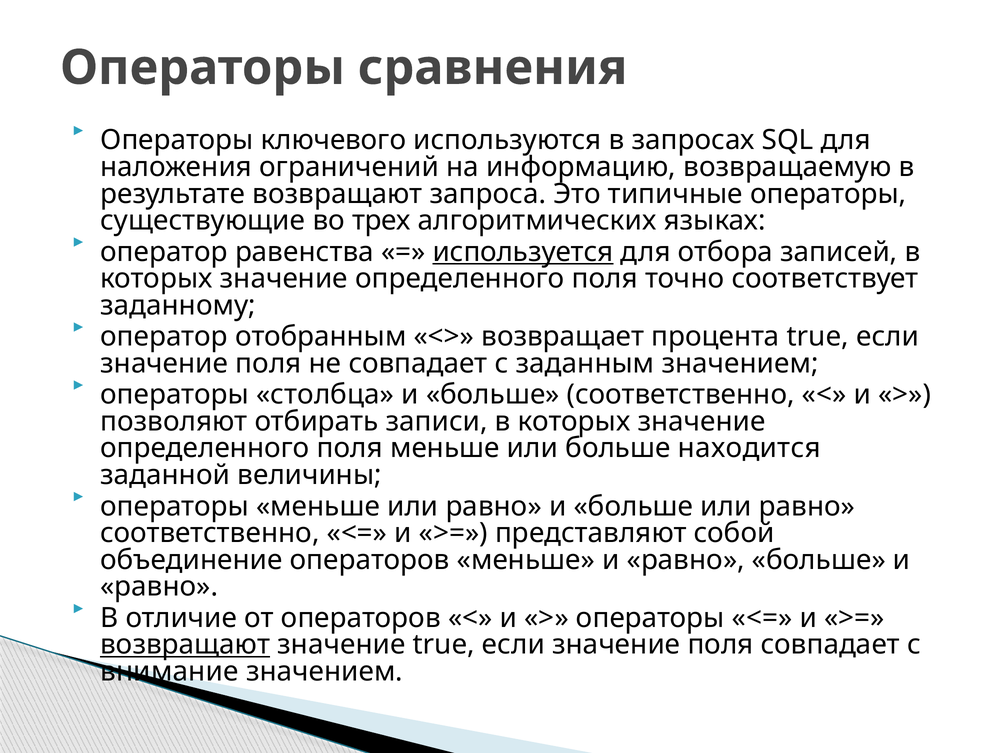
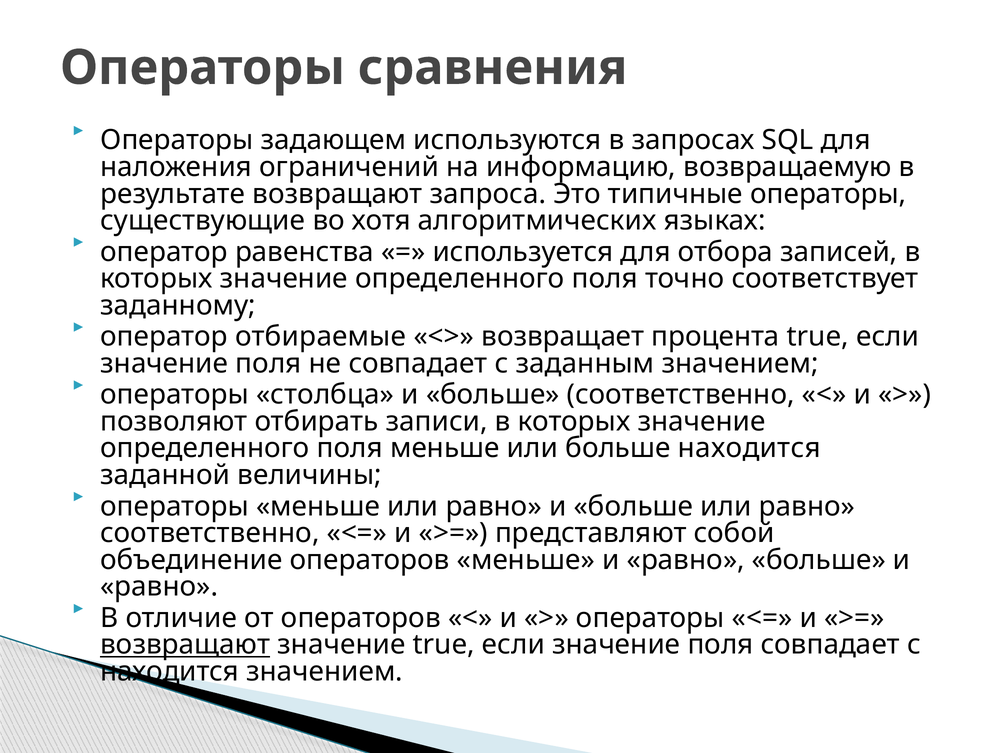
ключевого: ключевого -> задающем
трех: трех -> хотя
используется underline: present -> none
отобранным: отобранным -> отбираемые
внимание at (169, 672): внимание -> находится
